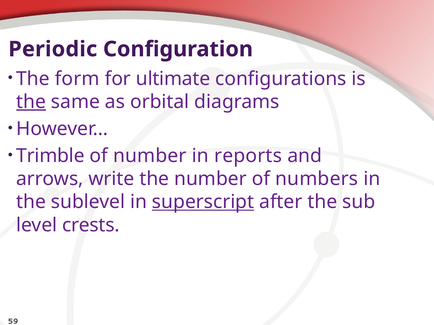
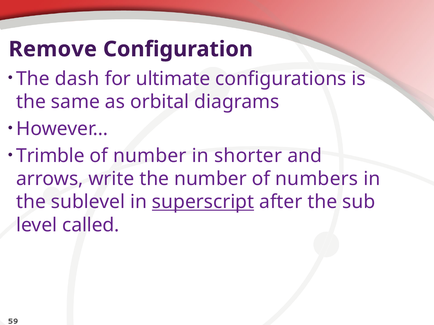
Periodic: Periodic -> Remove
form: form -> dash
the at (31, 102) underline: present -> none
reports: reports -> shorter
crests: crests -> called
